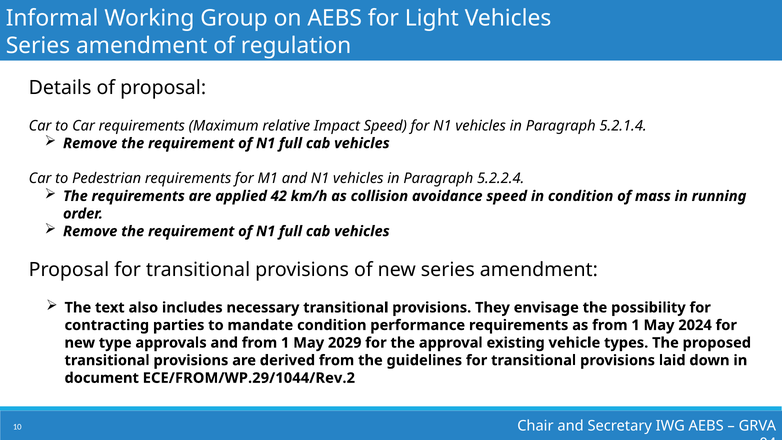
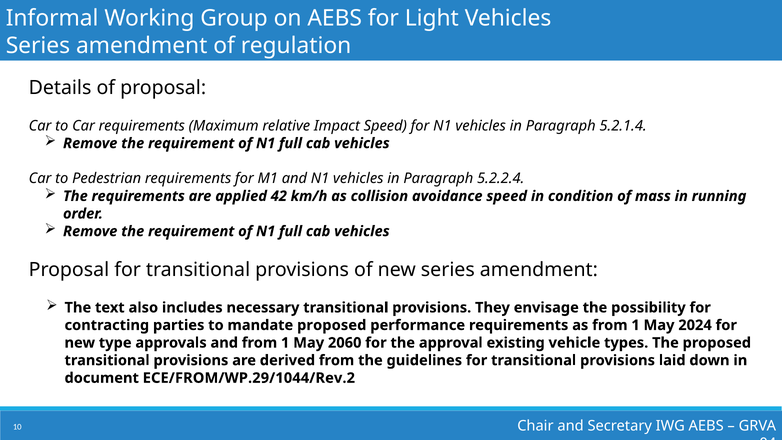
mandate condition: condition -> proposed
2029: 2029 -> 2060
